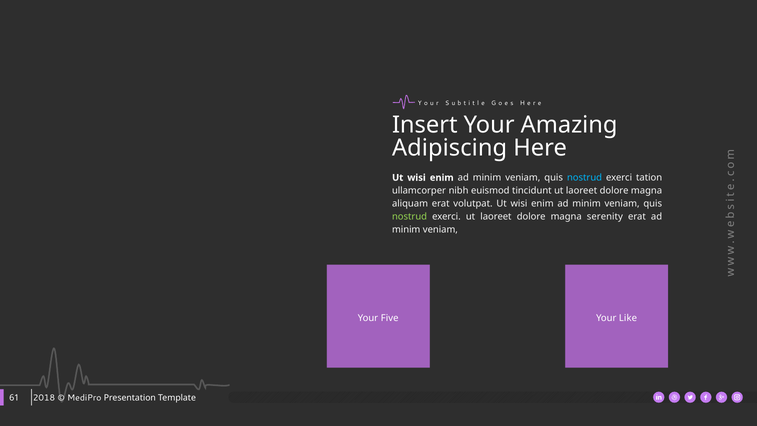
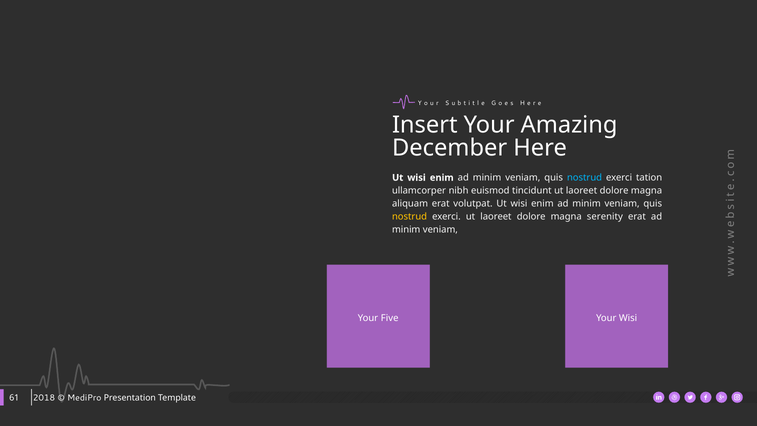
Adipiscing: Adipiscing -> December
nostrud at (410, 216) colour: light green -> yellow
Your Like: Like -> Wisi
